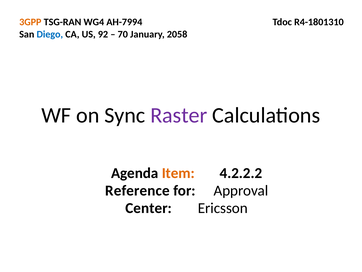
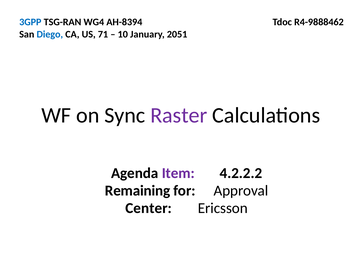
3GPP colour: orange -> blue
AH-7994: AH-7994 -> AH-8394
R4-1801310: R4-1801310 -> R4-9888462
92: 92 -> 71
70: 70 -> 10
2058: 2058 -> 2051
Item colour: orange -> purple
Reference: Reference -> Remaining
